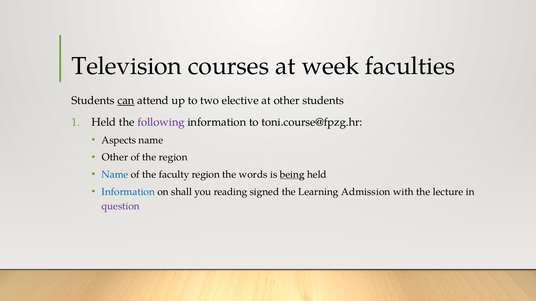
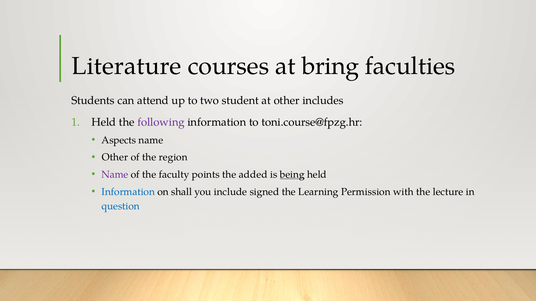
Television: Television -> Literature
week: week -> bring
can underline: present -> none
elective: elective -> student
other students: students -> includes
Name at (115, 175) colour: blue -> purple
faculty region: region -> points
words: words -> added
reading: reading -> include
Admission: Admission -> Permission
question colour: purple -> blue
